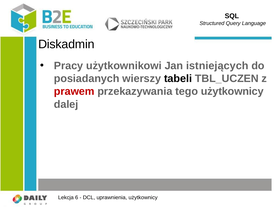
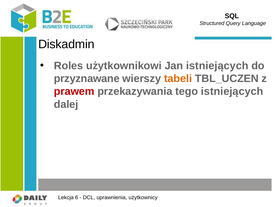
Pracy: Pracy -> Roles
posiadanych: posiadanych -> przyznawane
tabeli colour: black -> orange
tego użytkownicy: użytkownicy -> istniejących
